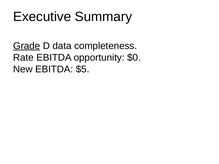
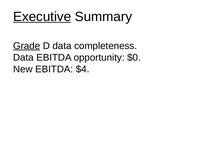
Executive underline: none -> present
Rate at (23, 58): Rate -> Data
$5: $5 -> $4
